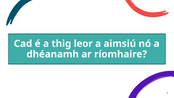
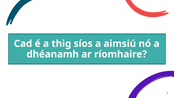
leor: leor -> síos
